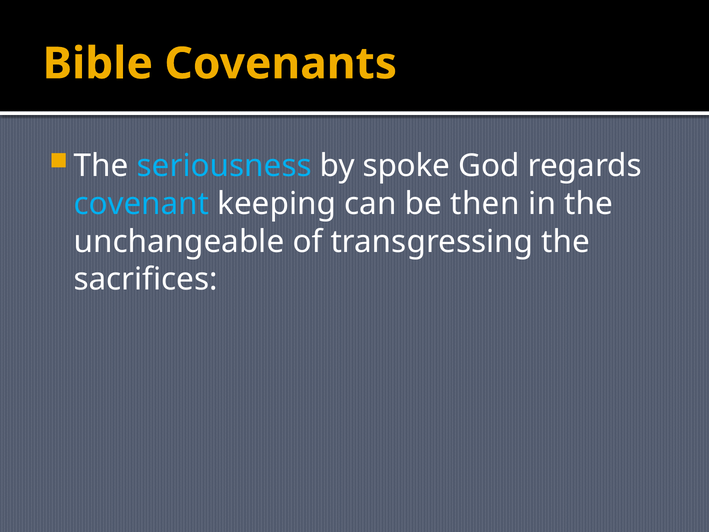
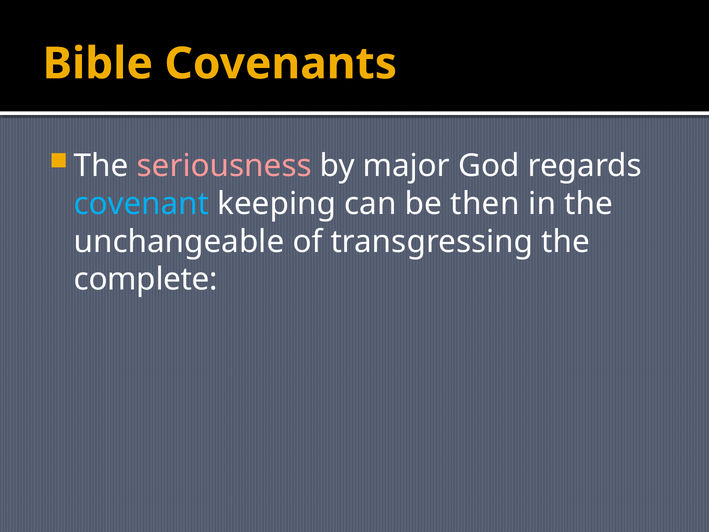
seriousness colour: light blue -> pink
spoke: spoke -> major
sacrifices: sacrifices -> complete
